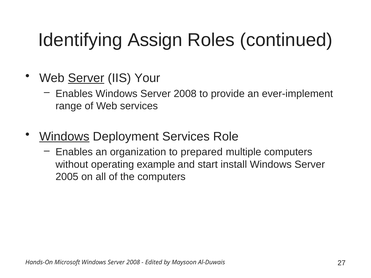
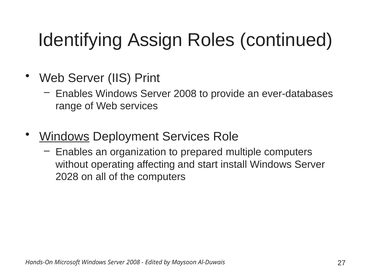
Server at (86, 78) underline: present -> none
Your: Your -> Print
ever-implement: ever-implement -> ever-databases
example: example -> affecting
2005: 2005 -> 2028
